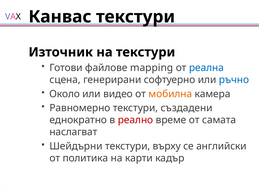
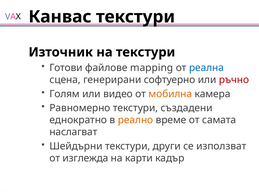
ръчно colour: blue -> red
Около: Около -> Голям
реално colour: red -> orange
върху: върху -> други
английски: английски -> използват
политика: политика -> изглежда
